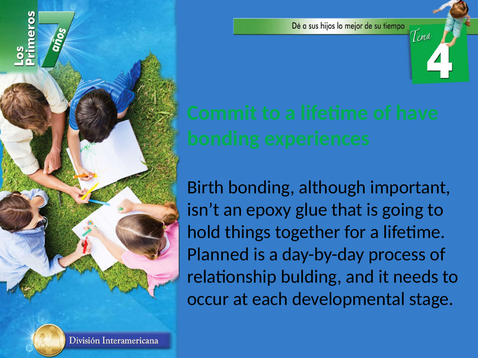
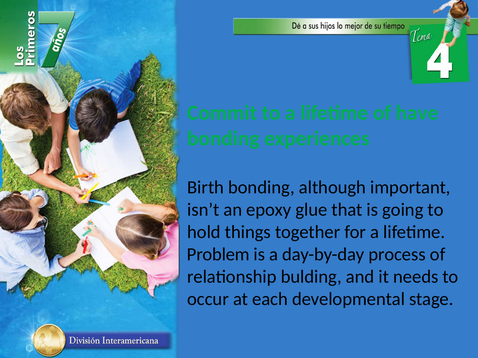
Planned: Planned -> Problem
